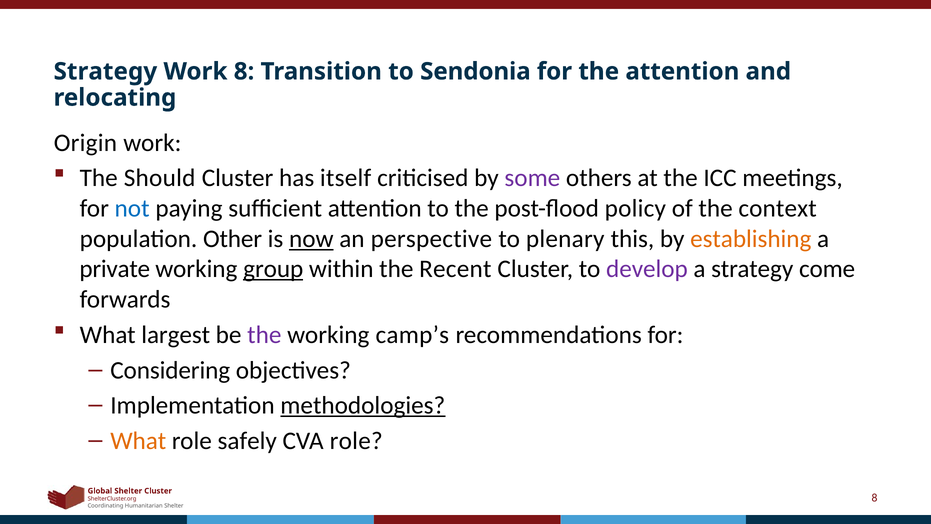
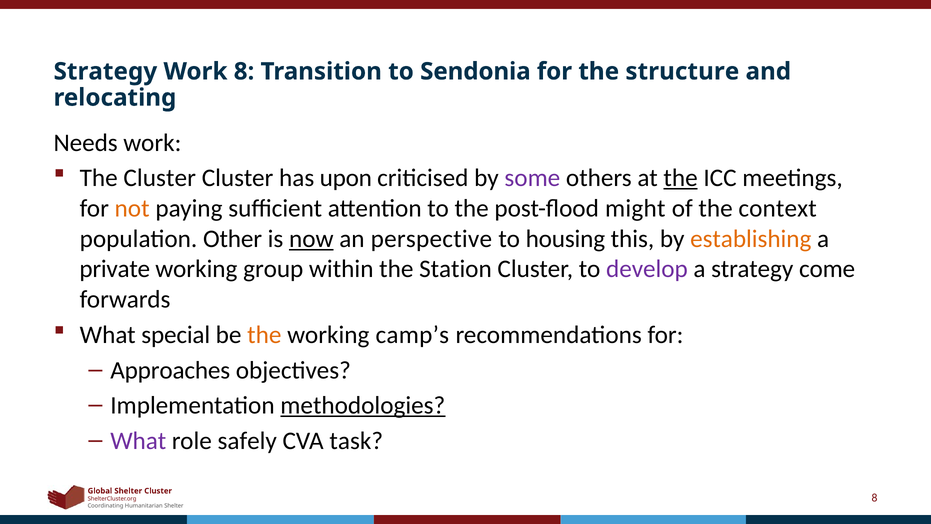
the attention: attention -> structure
Origin: Origin -> Needs
The Should: Should -> Cluster
itself: itself -> upon
the at (681, 178) underline: none -> present
not colour: blue -> orange
policy: policy -> might
plenary: plenary -> housing
group underline: present -> none
Recent: Recent -> Station
largest: largest -> special
the at (264, 335) colour: purple -> orange
Considering: Considering -> Approaches
What at (138, 441) colour: orange -> purple
CVA role: role -> task
